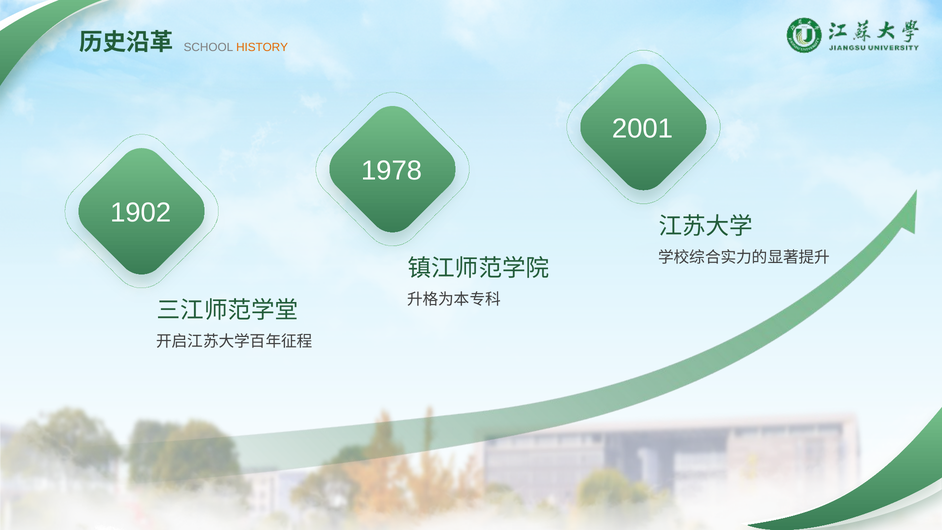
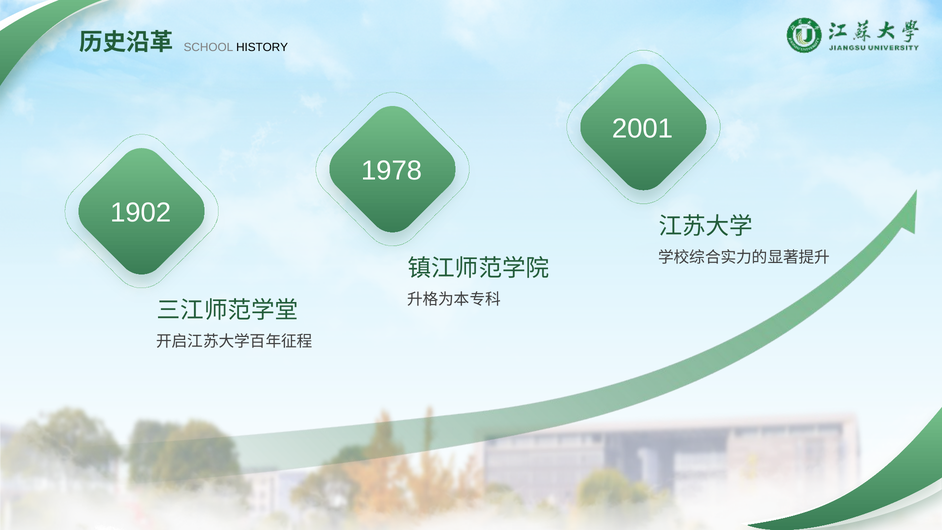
HISTORY colour: orange -> black
